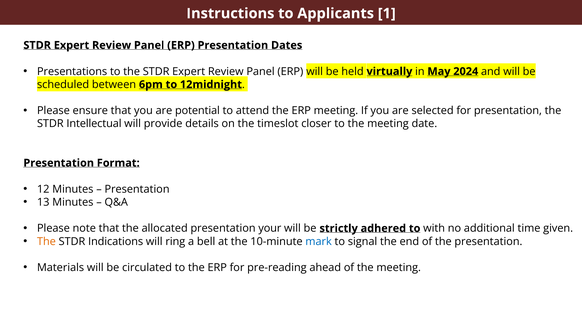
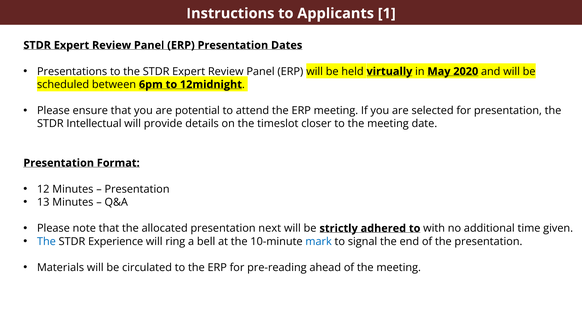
2024: 2024 -> 2020
your: your -> next
The at (46, 242) colour: orange -> blue
Indications: Indications -> Experience
